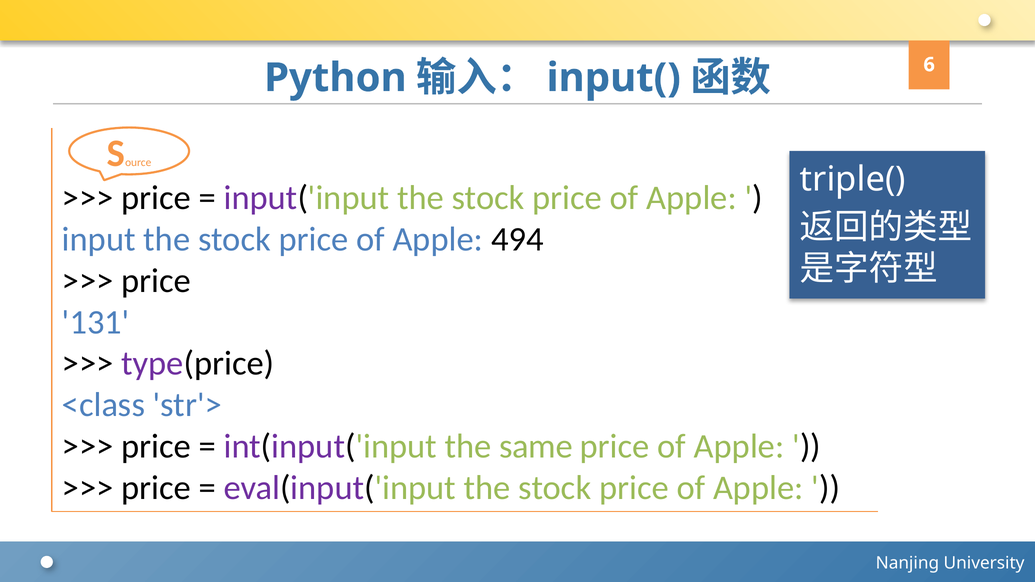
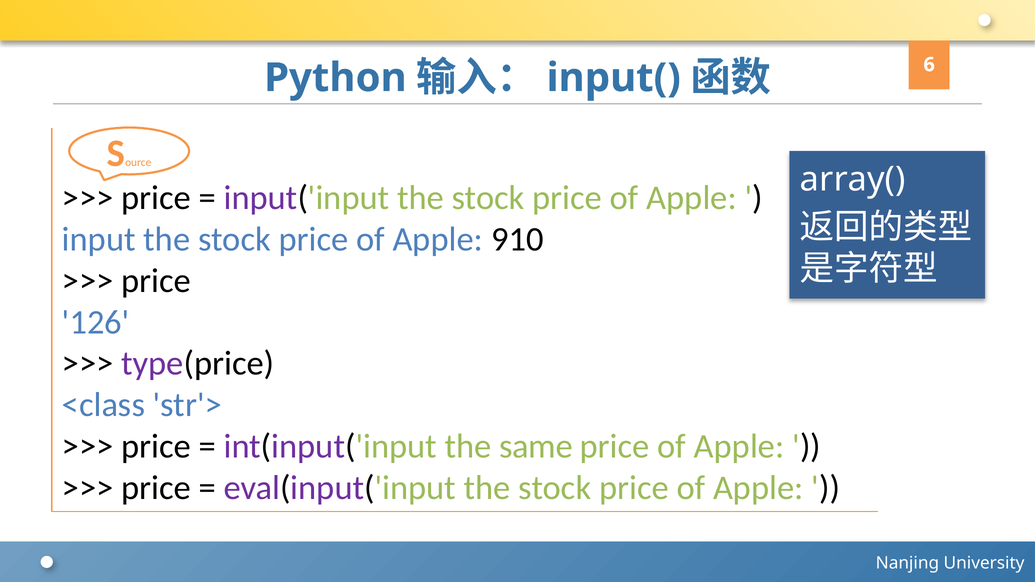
triple(: triple( -> array(
494: 494 -> 910
131: 131 -> 126
